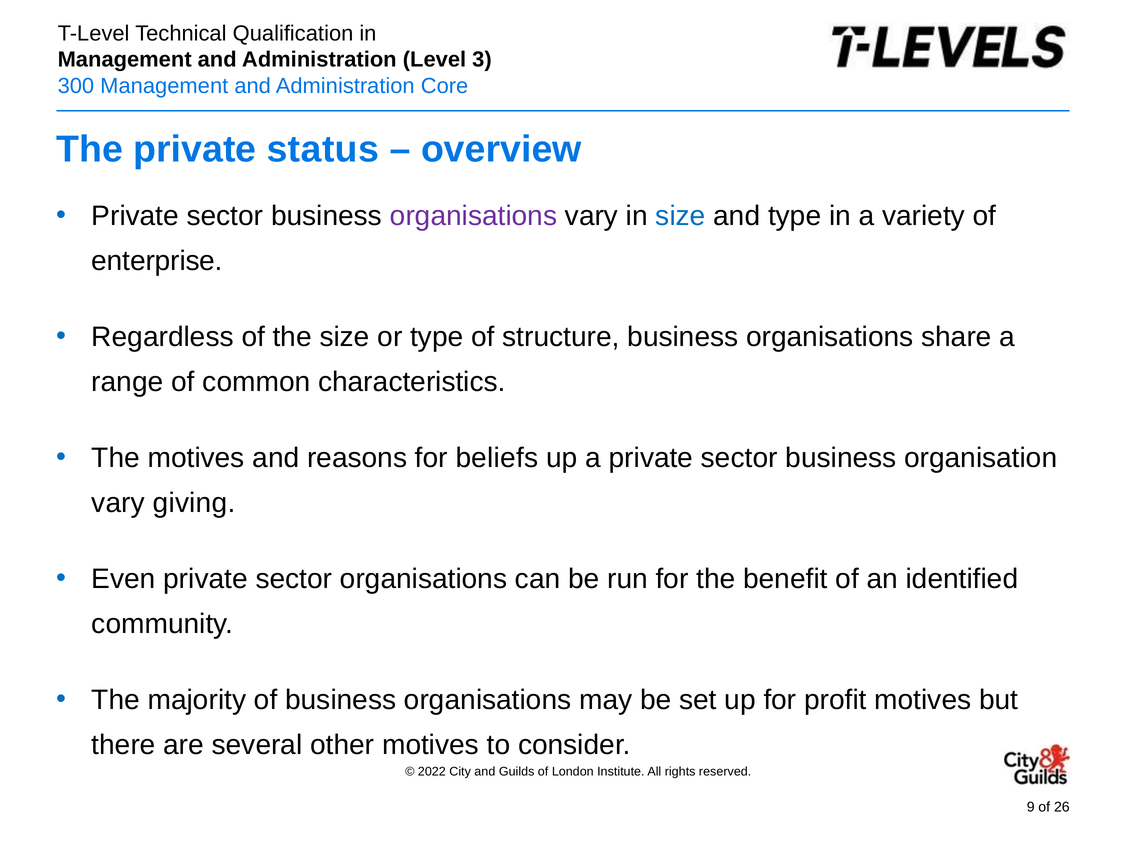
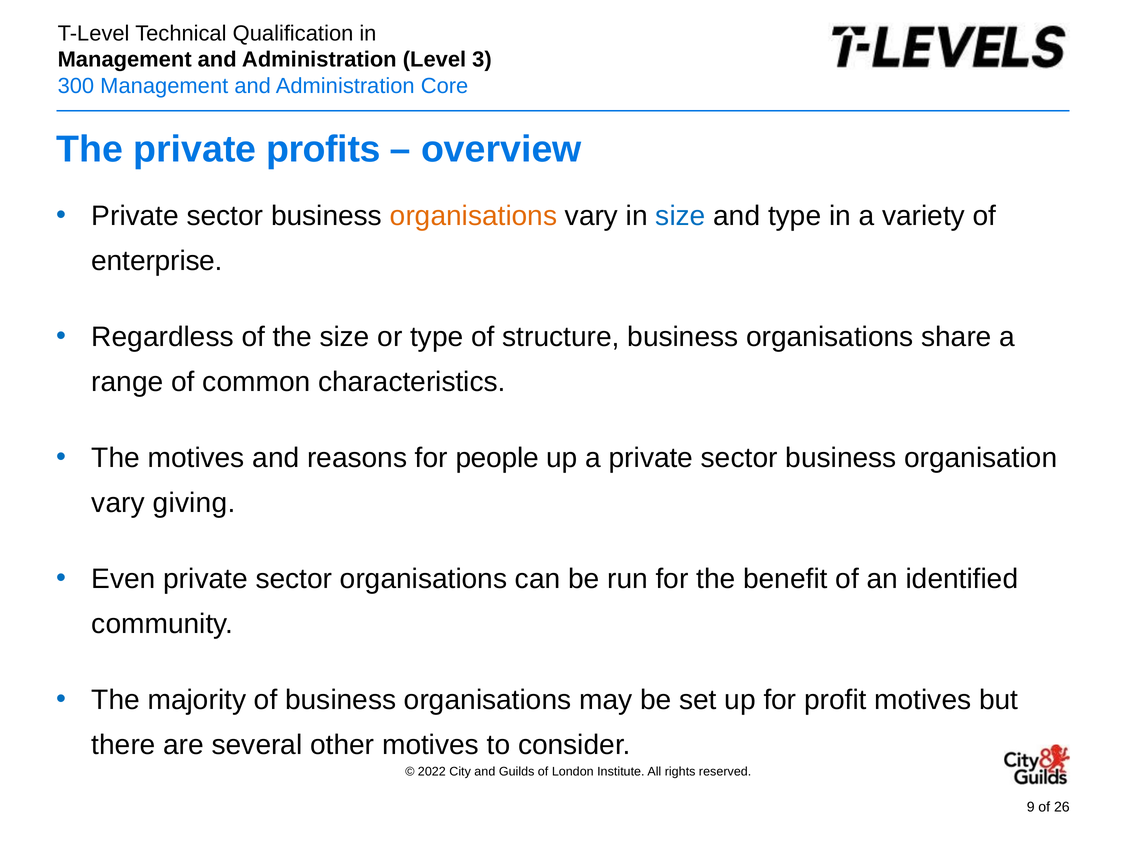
status: status -> profits
organisations at (473, 216) colour: purple -> orange
beliefs: beliefs -> people
